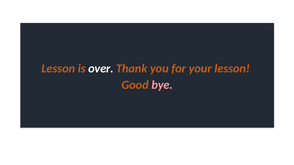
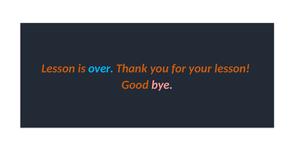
over colour: white -> light blue
